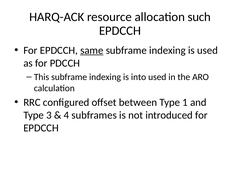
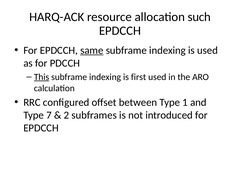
This underline: none -> present
into: into -> first
3: 3 -> 7
4: 4 -> 2
